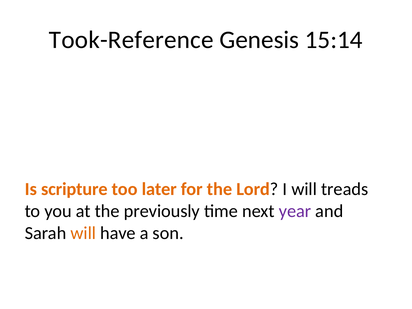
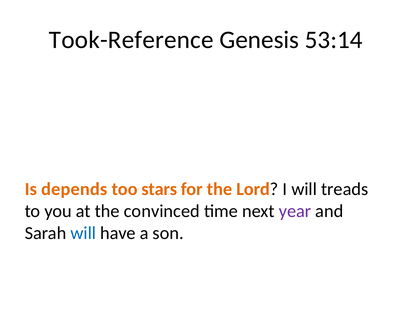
15:14: 15:14 -> 53:14
scripture: scripture -> depends
later: later -> stars
previously: previously -> convinced
will at (83, 233) colour: orange -> blue
